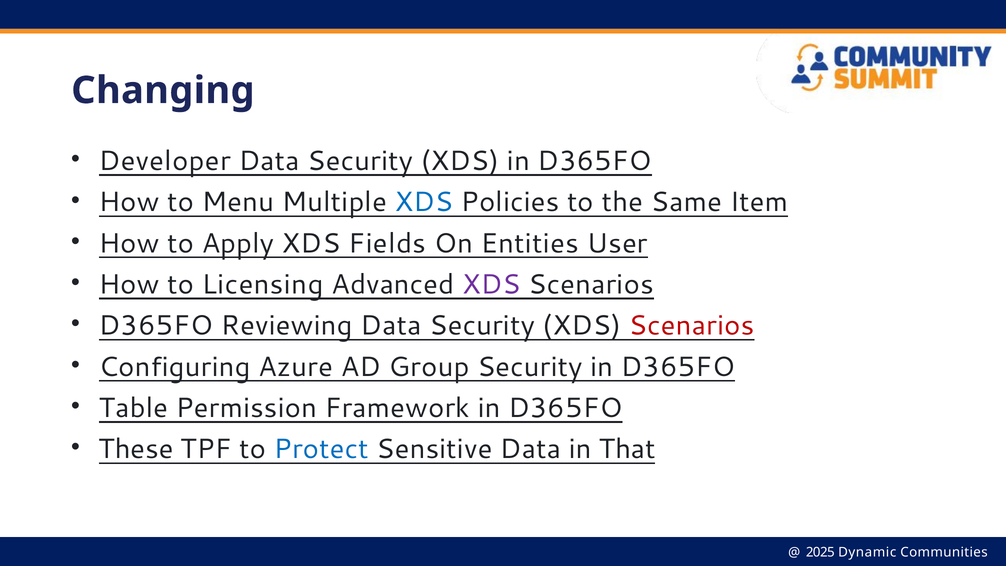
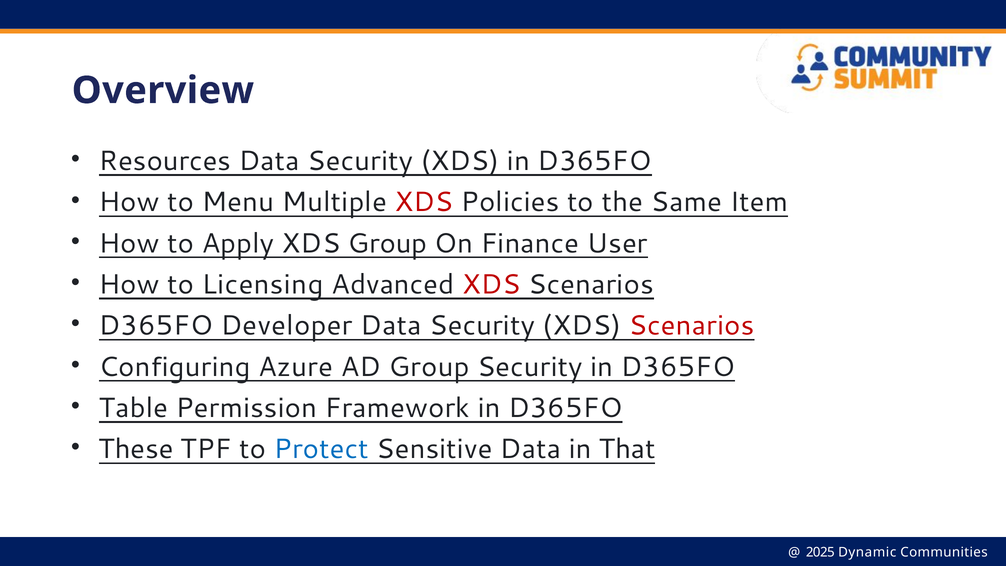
Changing: Changing -> Overview
Developer: Developer -> Resources
XDS at (424, 202) colour: blue -> red
XDS Fields: Fields -> Group
Entities: Entities -> Finance
XDS at (491, 284) colour: purple -> red
Reviewing: Reviewing -> Developer
